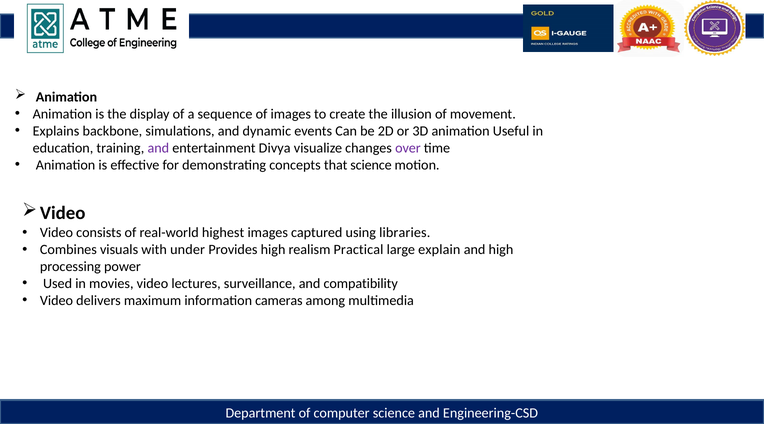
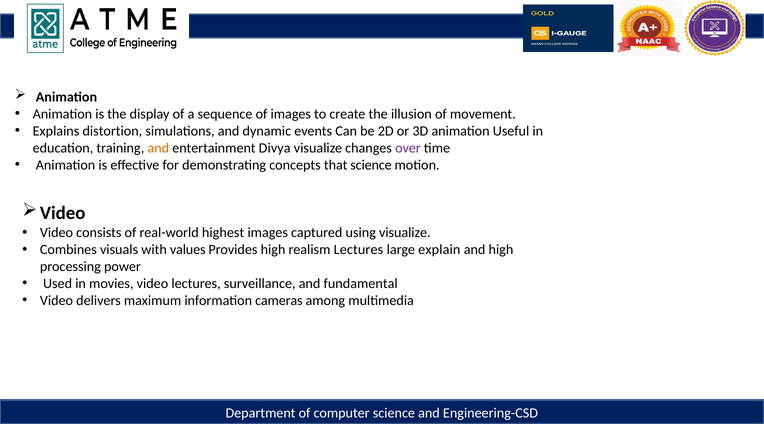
backbone: backbone -> distortion
and at (158, 148) colour: purple -> orange
using libraries: libraries -> visualize
under: under -> values
realism Practical: Practical -> Lectures
compatibility: compatibility -> fundamental
